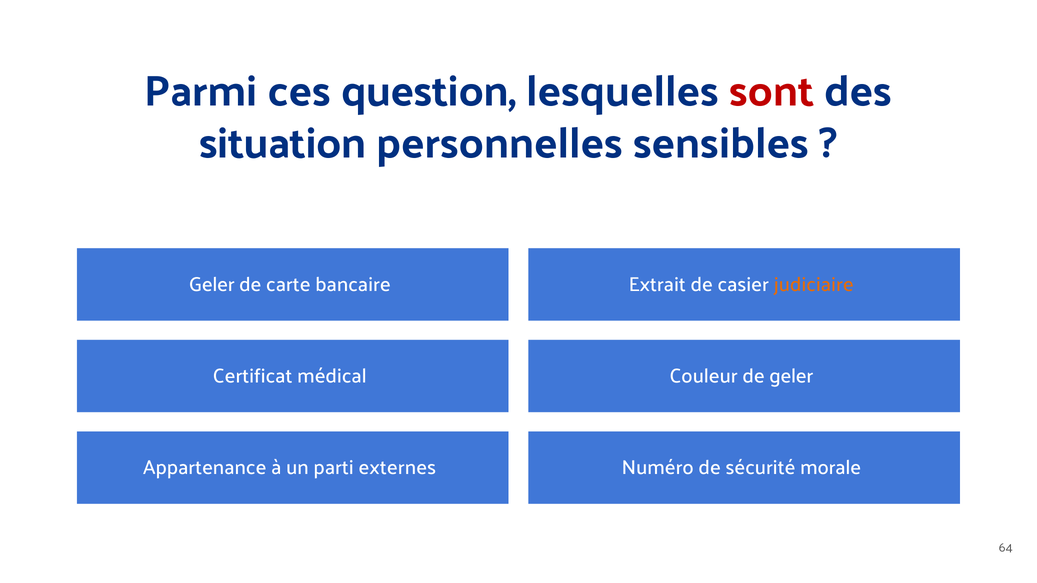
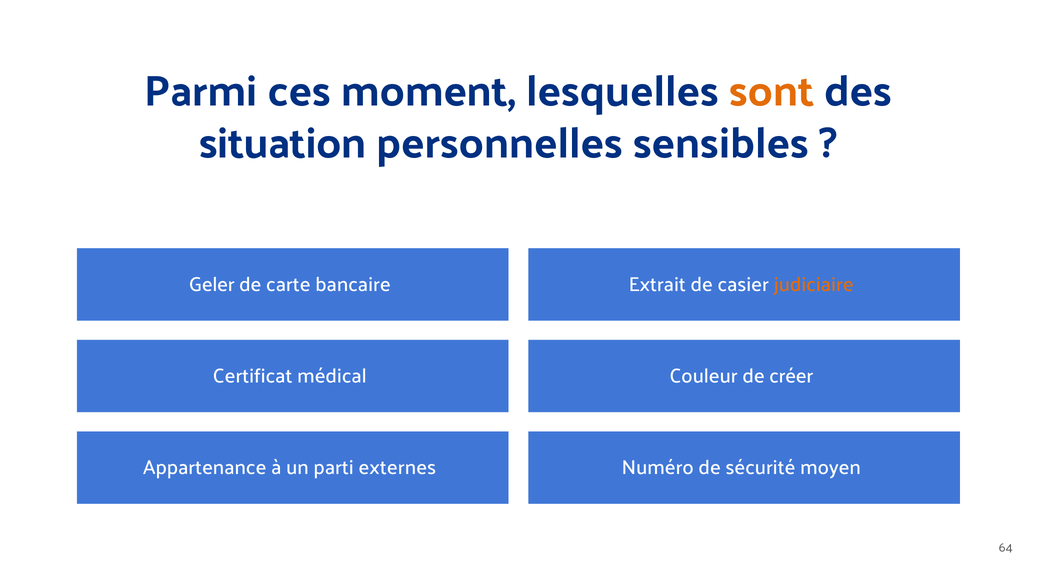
question: question -> moment
sont colour: red -> orange
de geler: geler -> créer
morale: morale -> moyen
